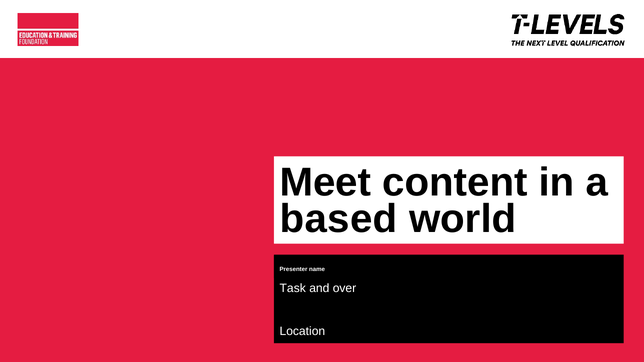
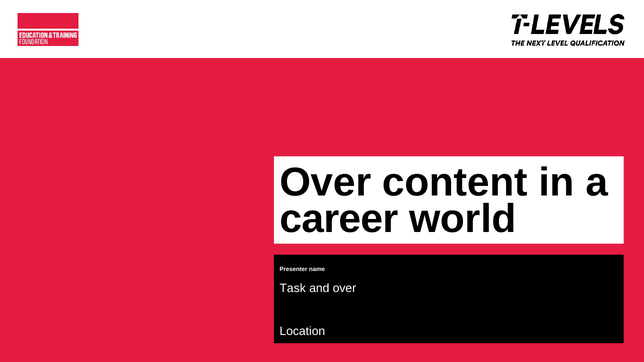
Meet at (325, 182): Meet -> Over
based: based -> career
